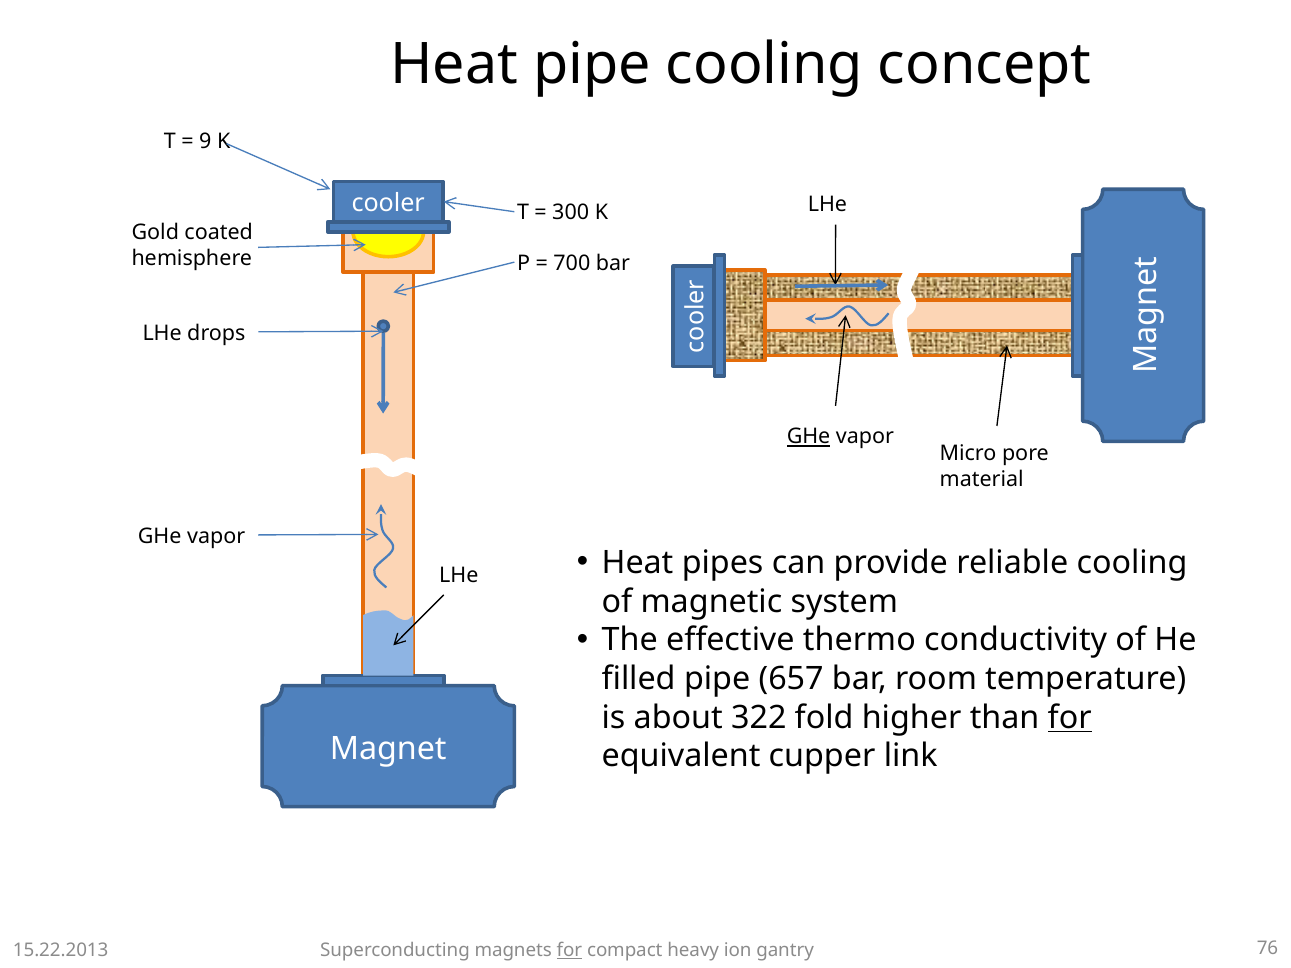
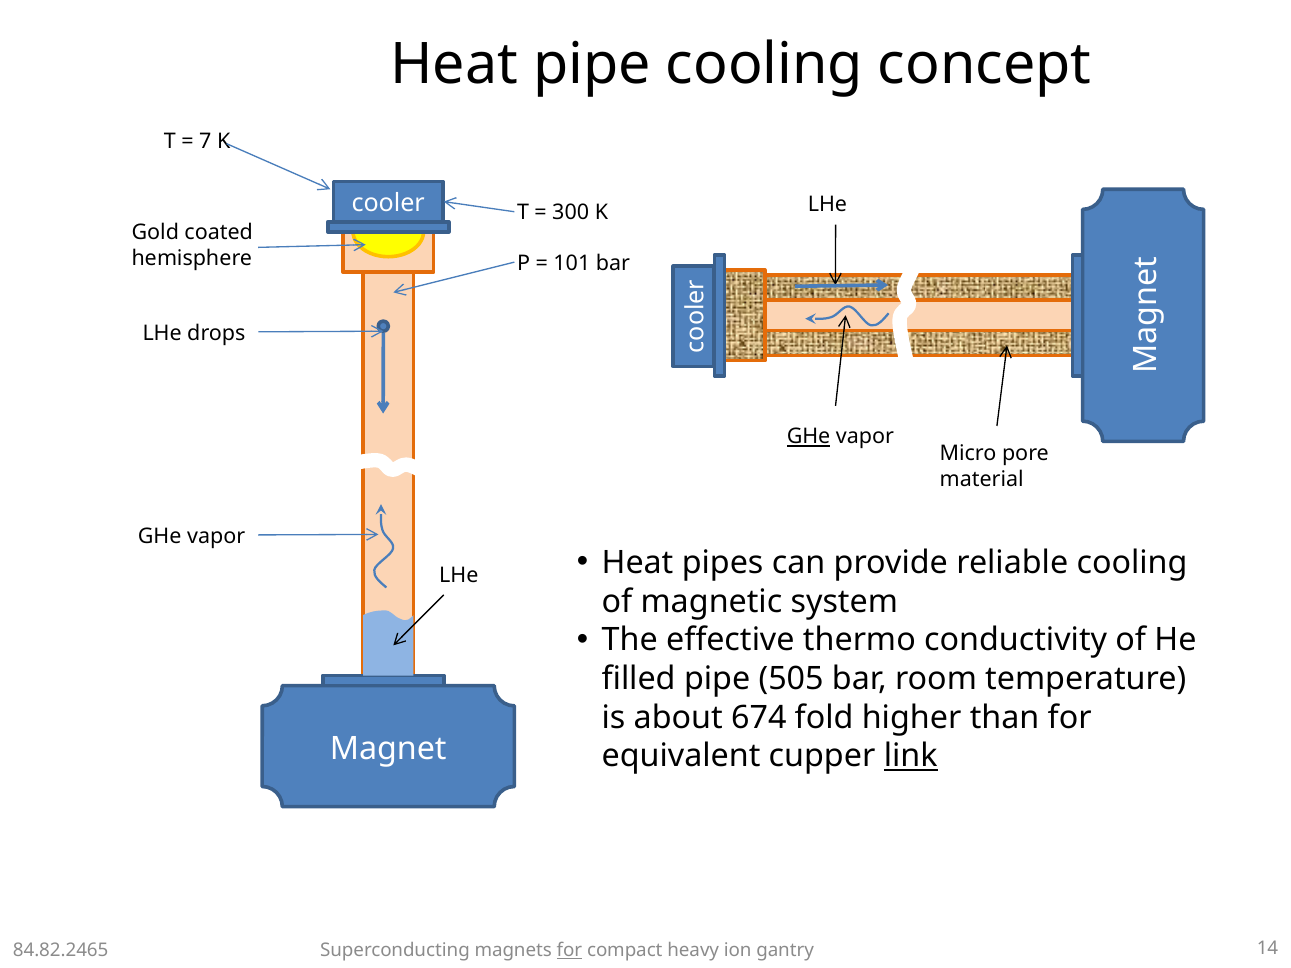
9: 9 -> 7
700: 700 -> 101
657: 657 -> 505
322: 322 -> 674
for at (1070, 718) underline: present -> none
link underline: none -> present
15.22.2013: 15.22.2013 -> 84.82.2465
76: 76 -> 14
